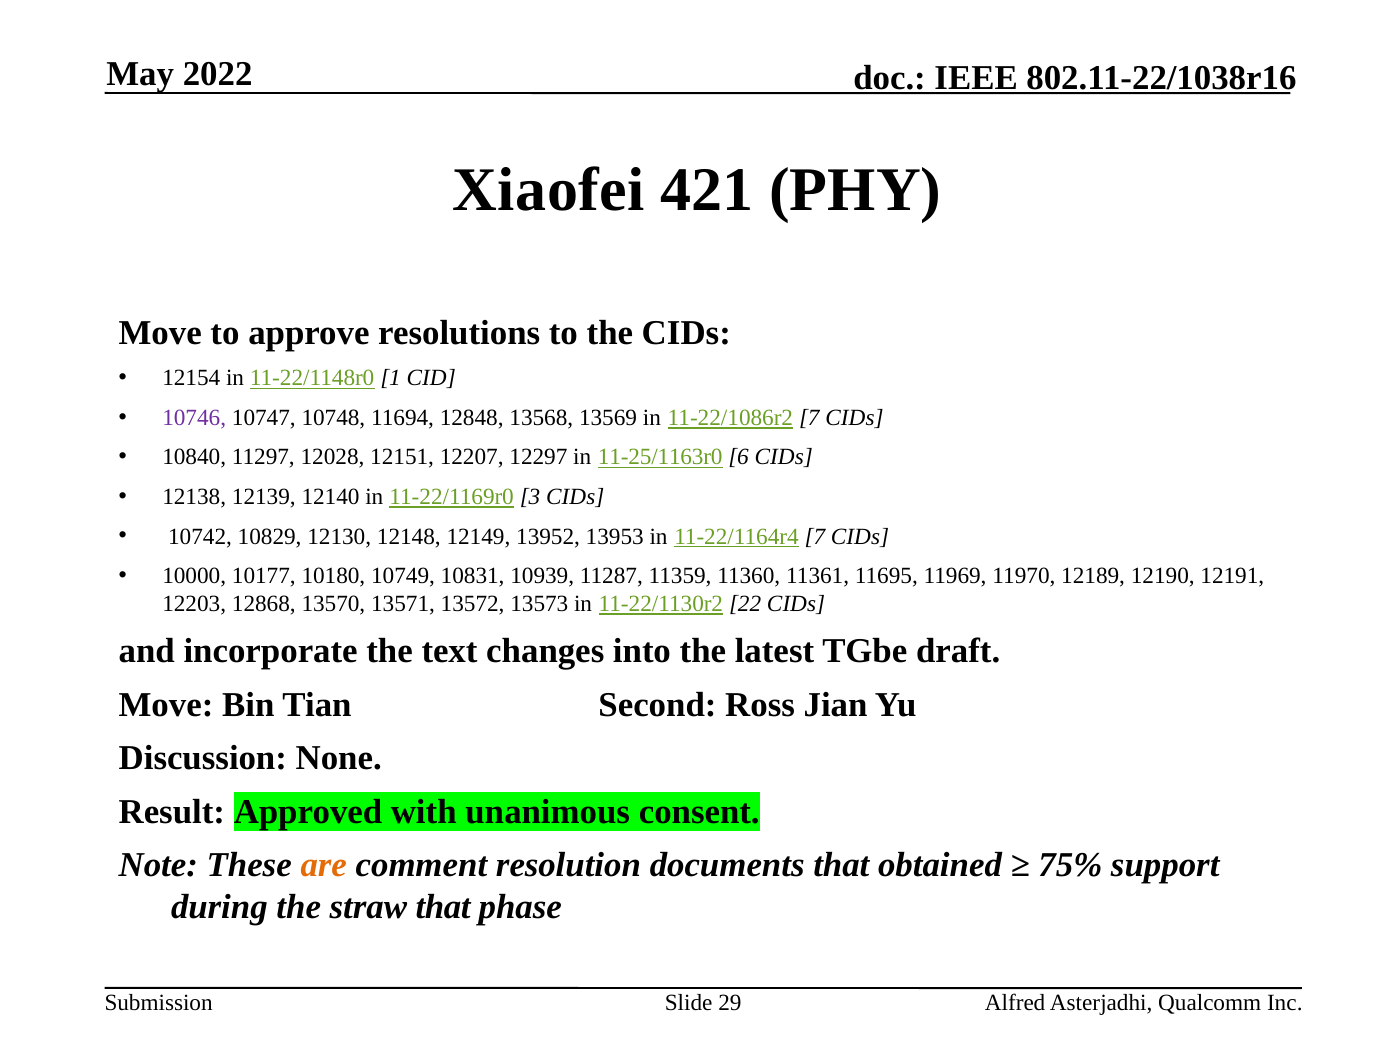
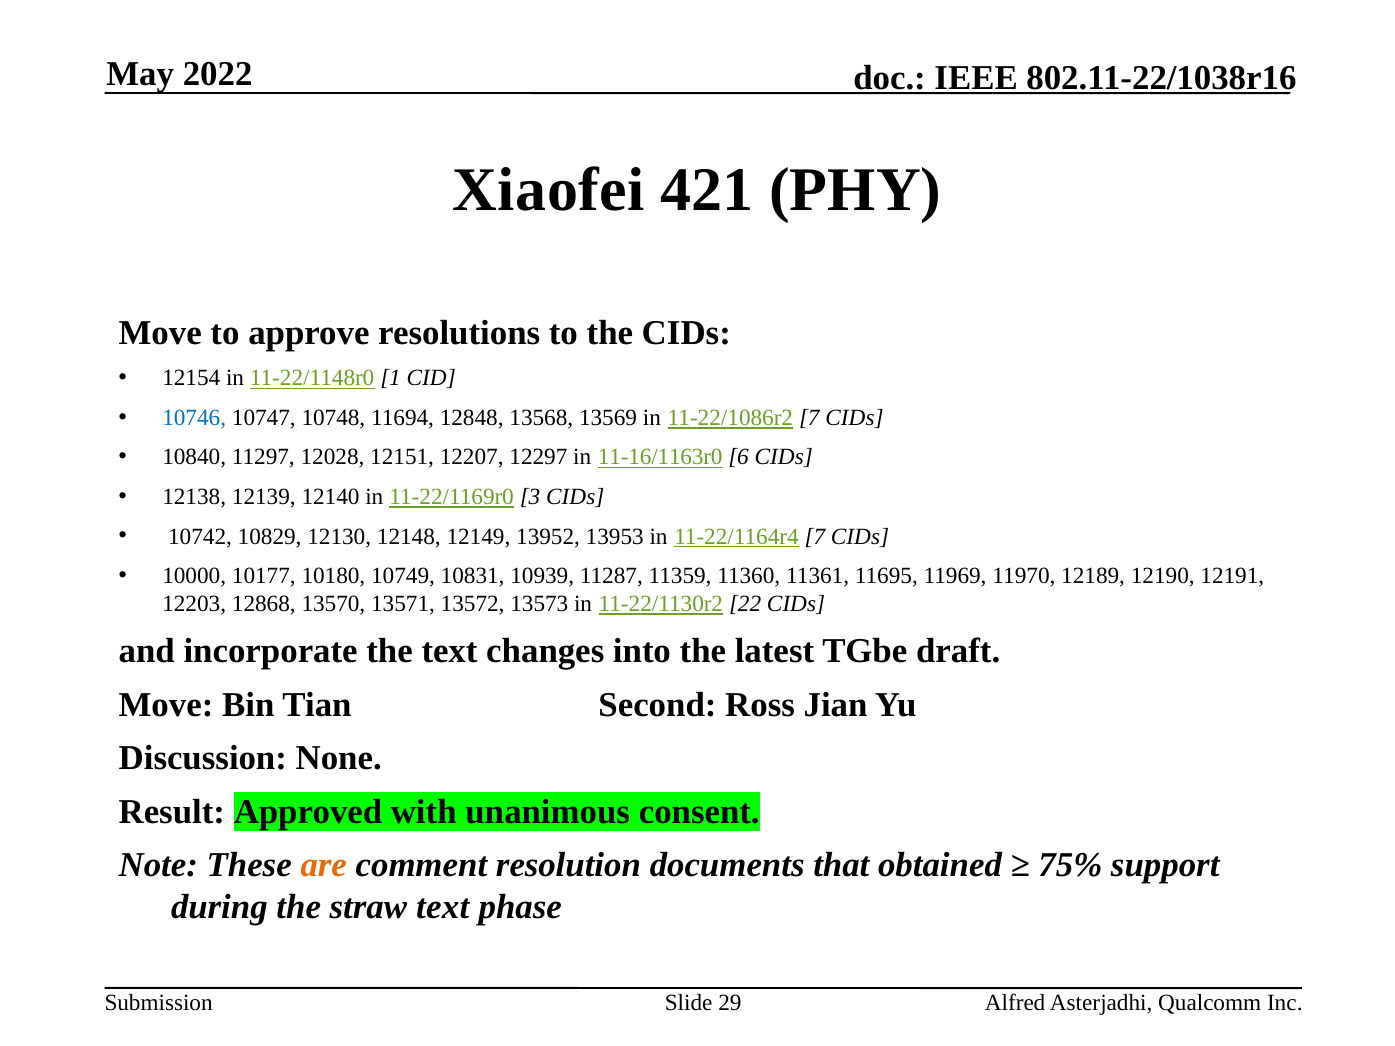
10746 colour: purple -> blue
11-25/1163r0: 11-25/1163r0 -> 11-16/1163r0
straw that: that -> text
